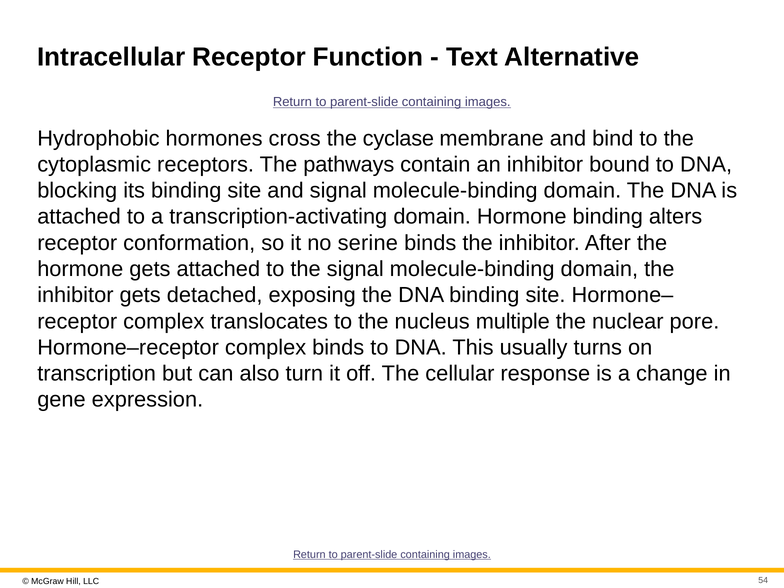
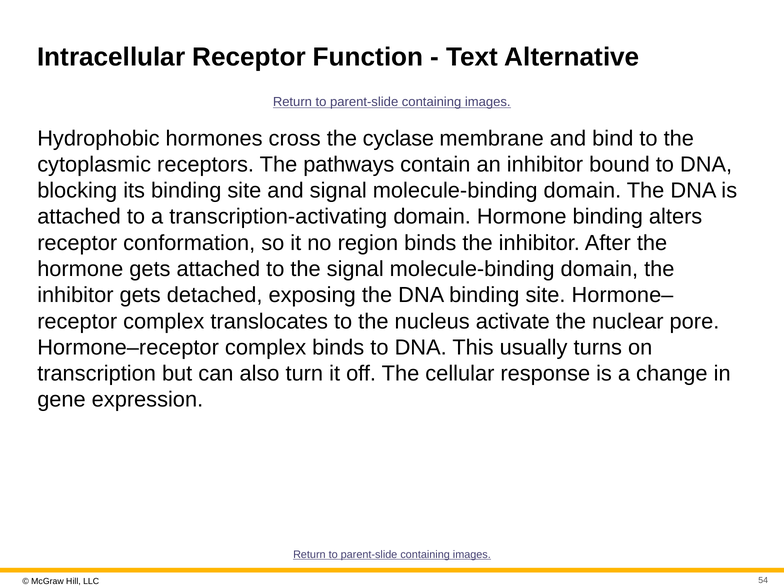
serine: serine -> region
multiple: multiple -> activate
